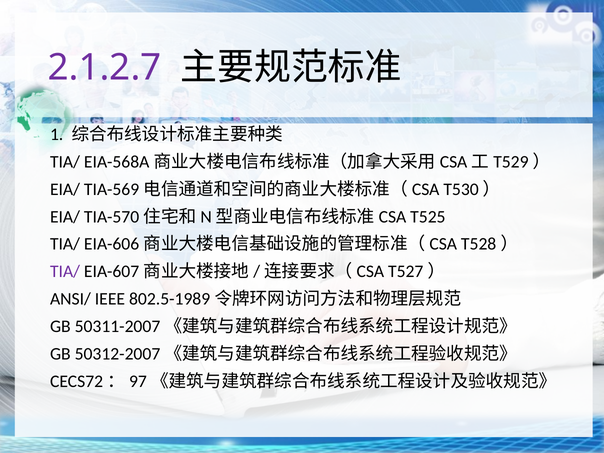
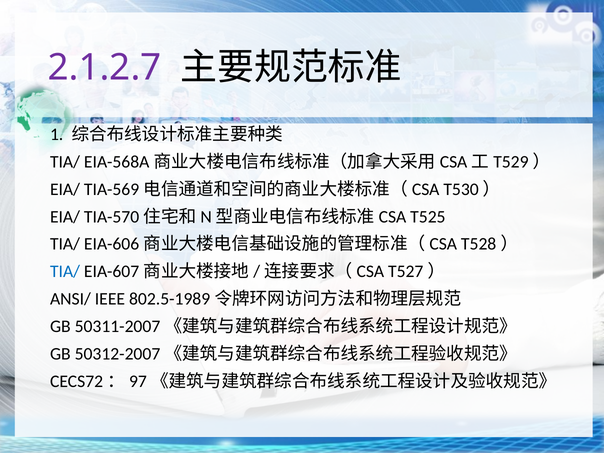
TIA/ at (65, 272) colour: purple -> blue
